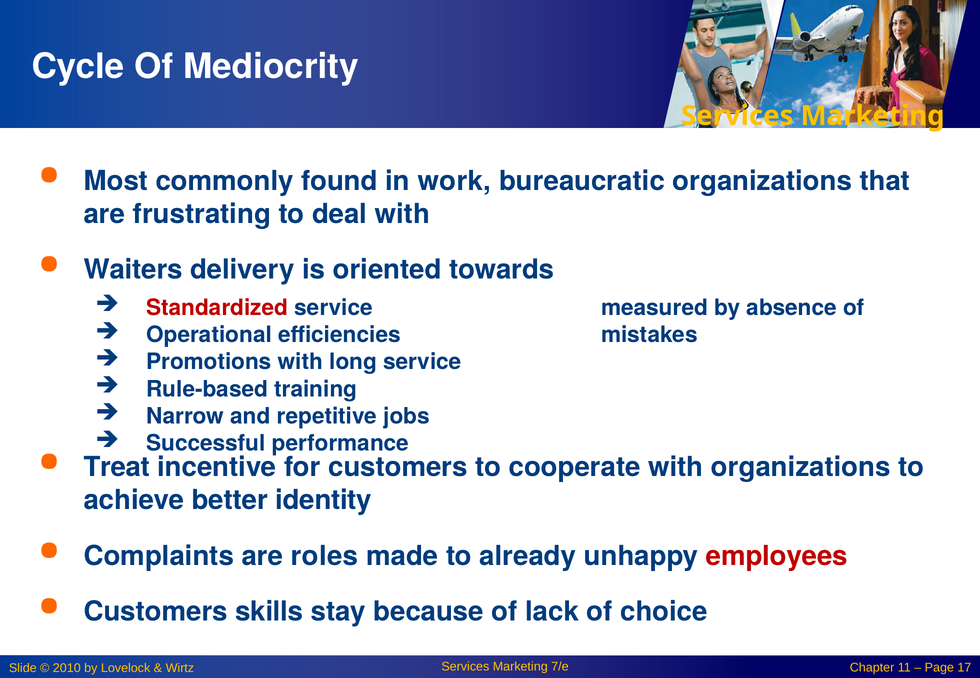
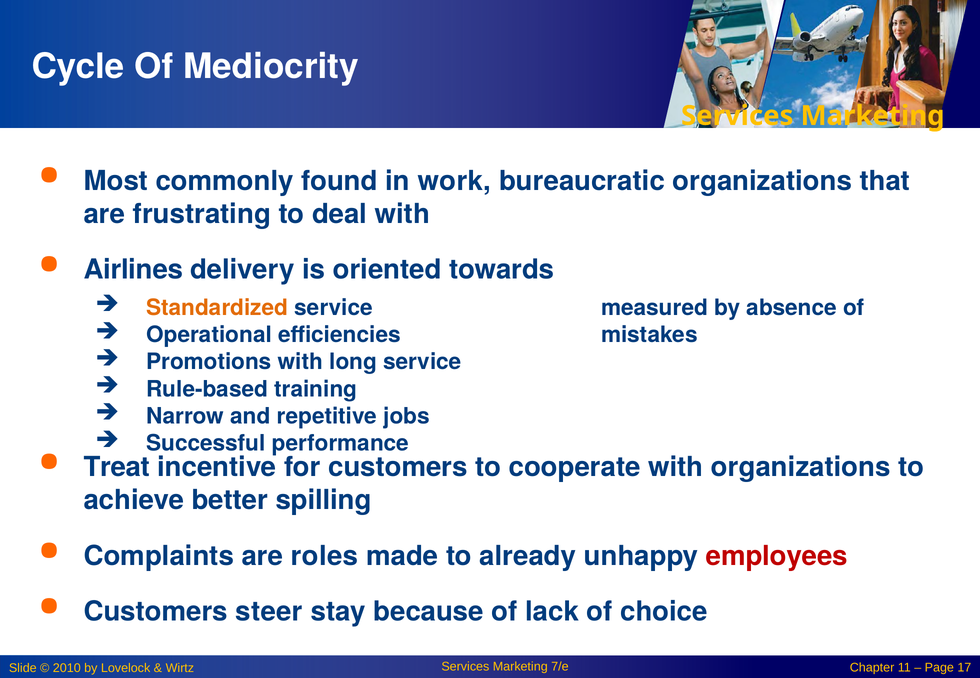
Waiters: Waiters -> Airlines
Standardized colour: red -> orange
identity: identity -> spilling
skills: skills -> steer
